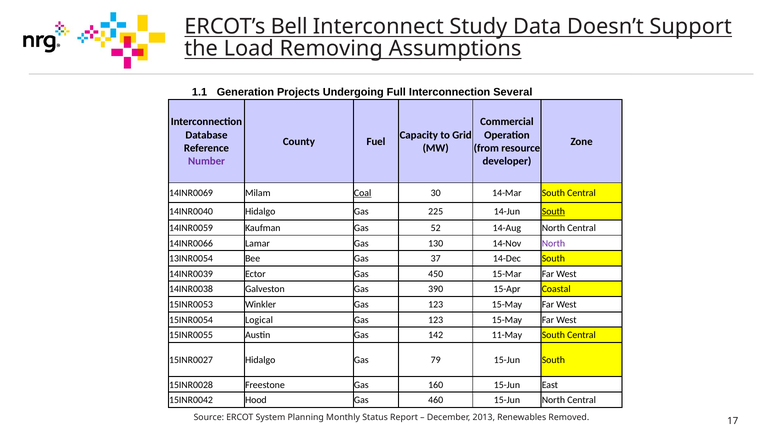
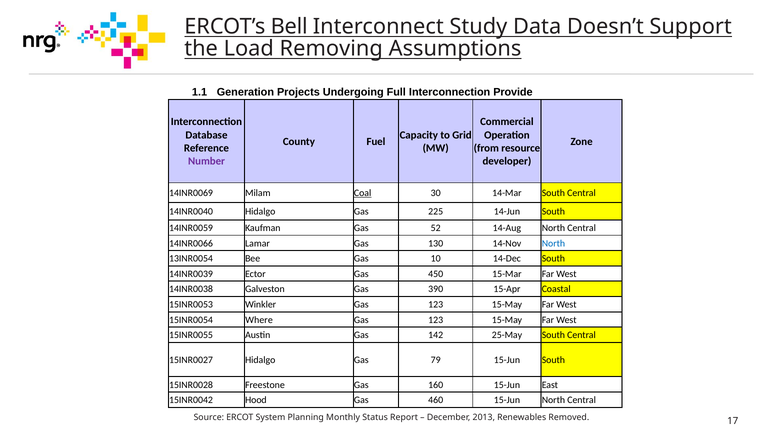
Several: Several -> Provide
South at (553, 212) underline: present -> none
North at (553, 243) colour: purple -> blue
37: 37 -> 10
Logical: Logical -> Where
11-May: 11-May -> 25-May
